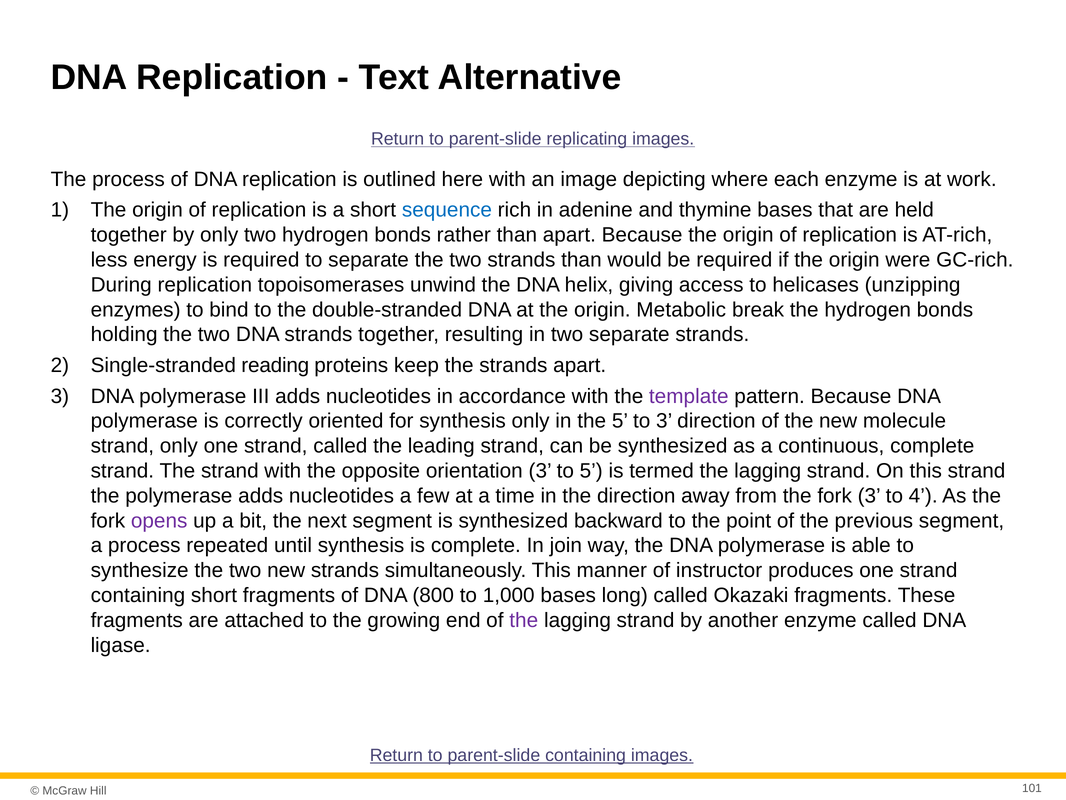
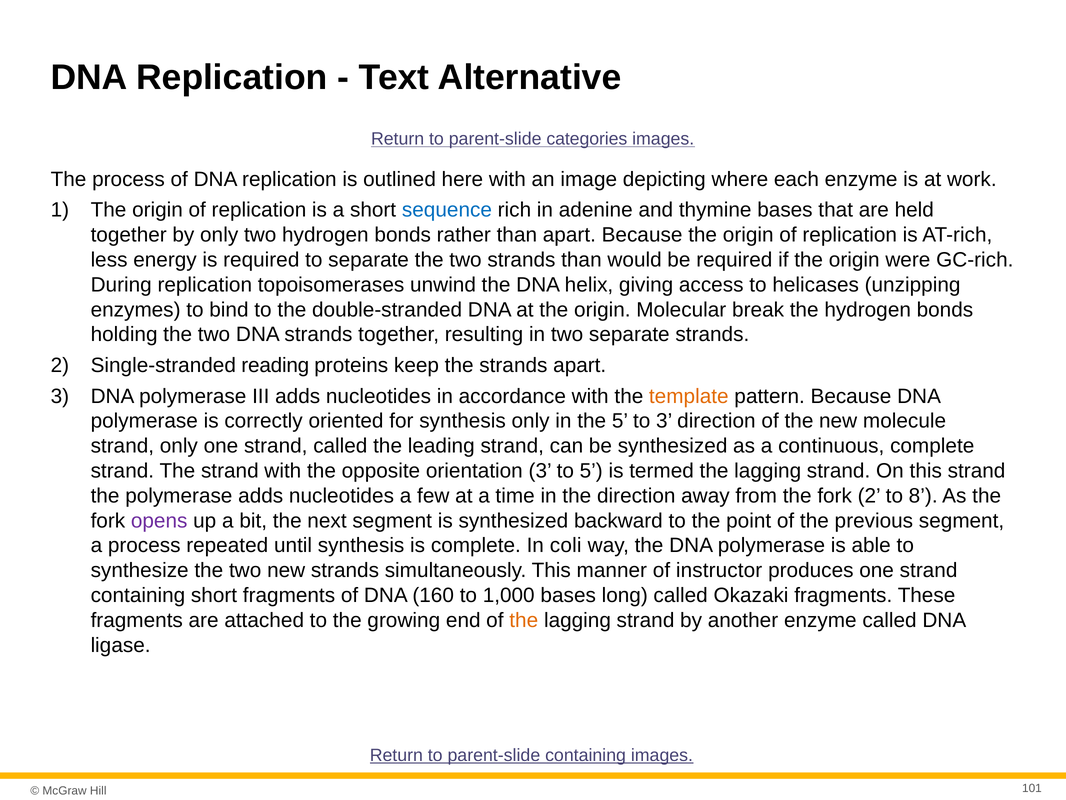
replicating: replicating -> categories
Metabolic: Metabolic -> Molecular
template colour: purple -> orange
fork 3: 3 -> 2
4: 4 -> 8
join: join -> coli
800: 800 -> 160
the at (524, 620) colour: purple -> orange
